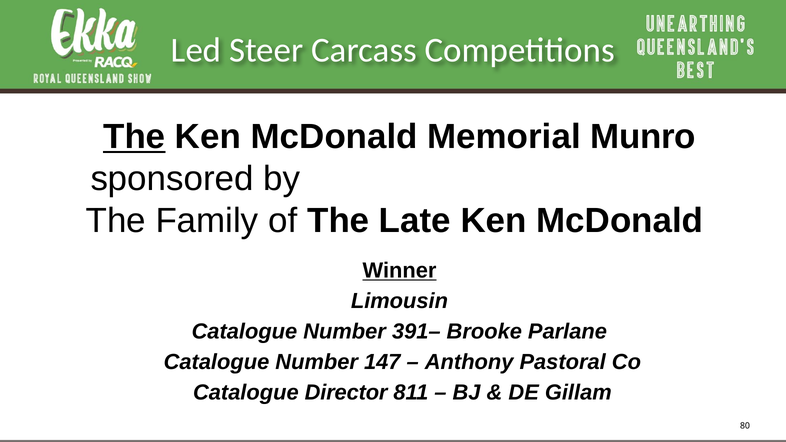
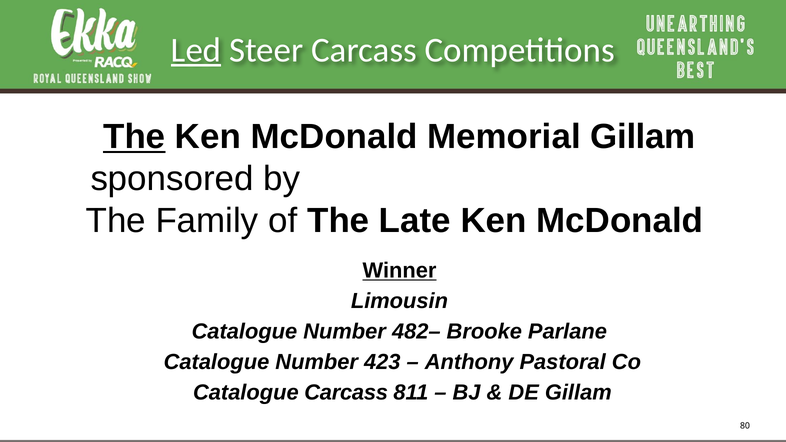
Led underline: none -> present
Memorial Munro: Munro -> Gillam
391–: 391– -> 482–
147: 147 -> 423
Catalogue Director: Director -> Carcass
